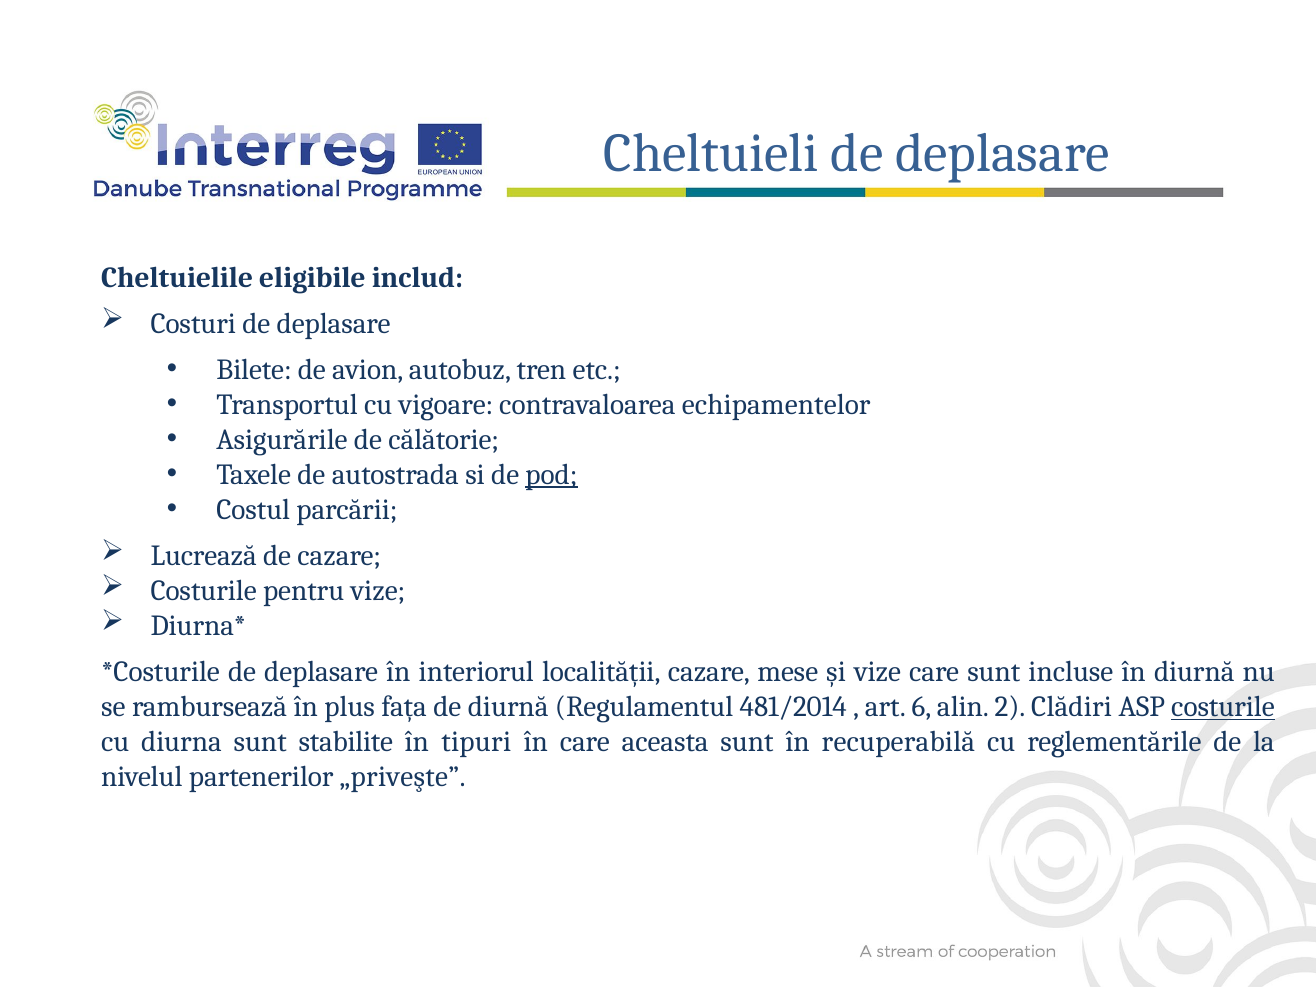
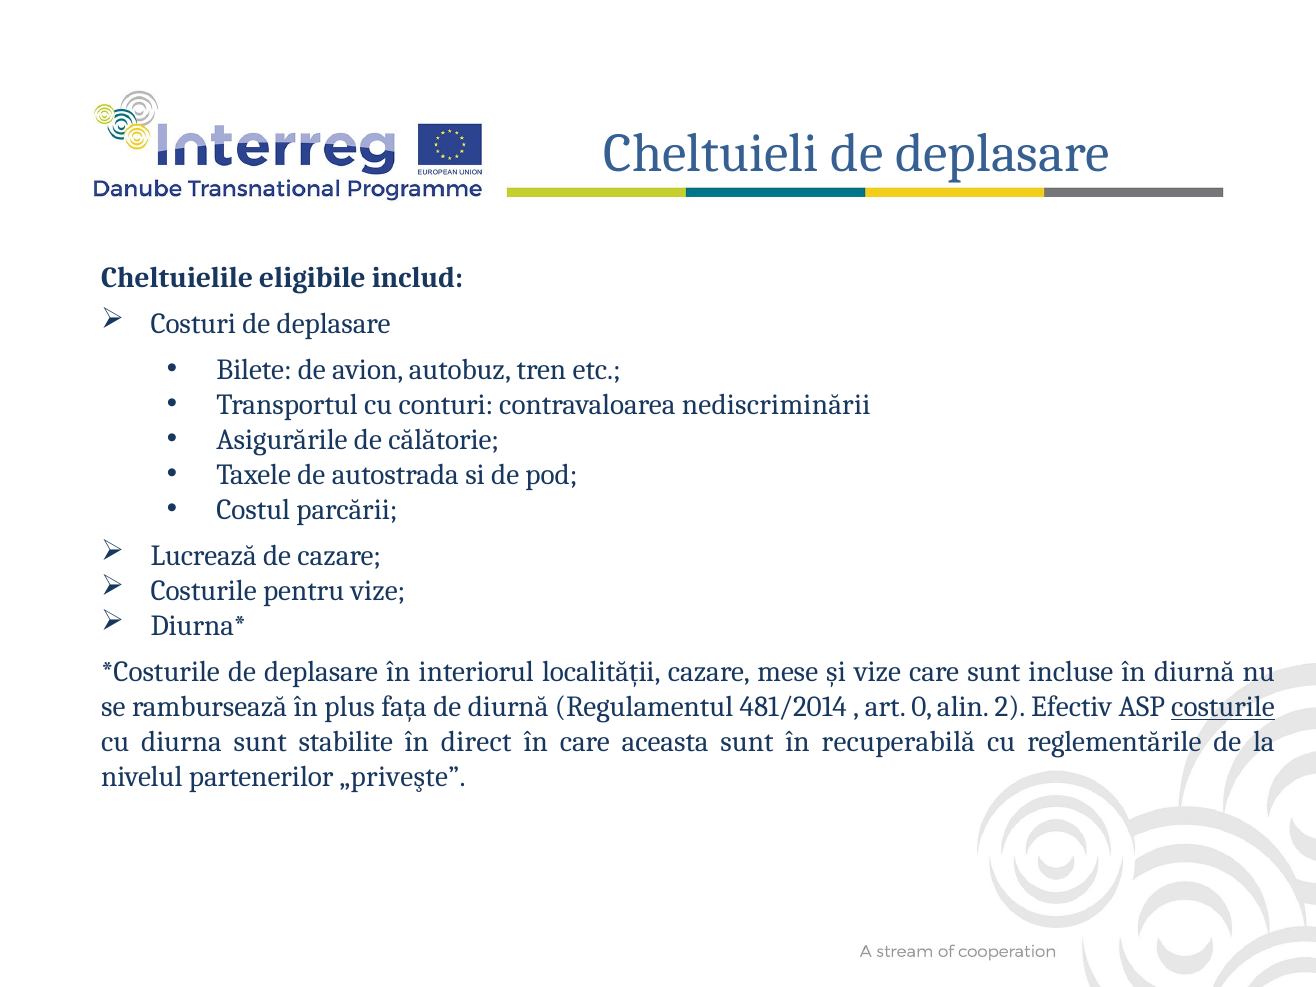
vigoare: vigoare -> conturi
echipamentelor: echipamentelor -> nediscriminării
pod underline: present -> none
6: 6 -> 0
Clădiri: Clădiri -> Efectiv
tipuri: tipuri -> direct
